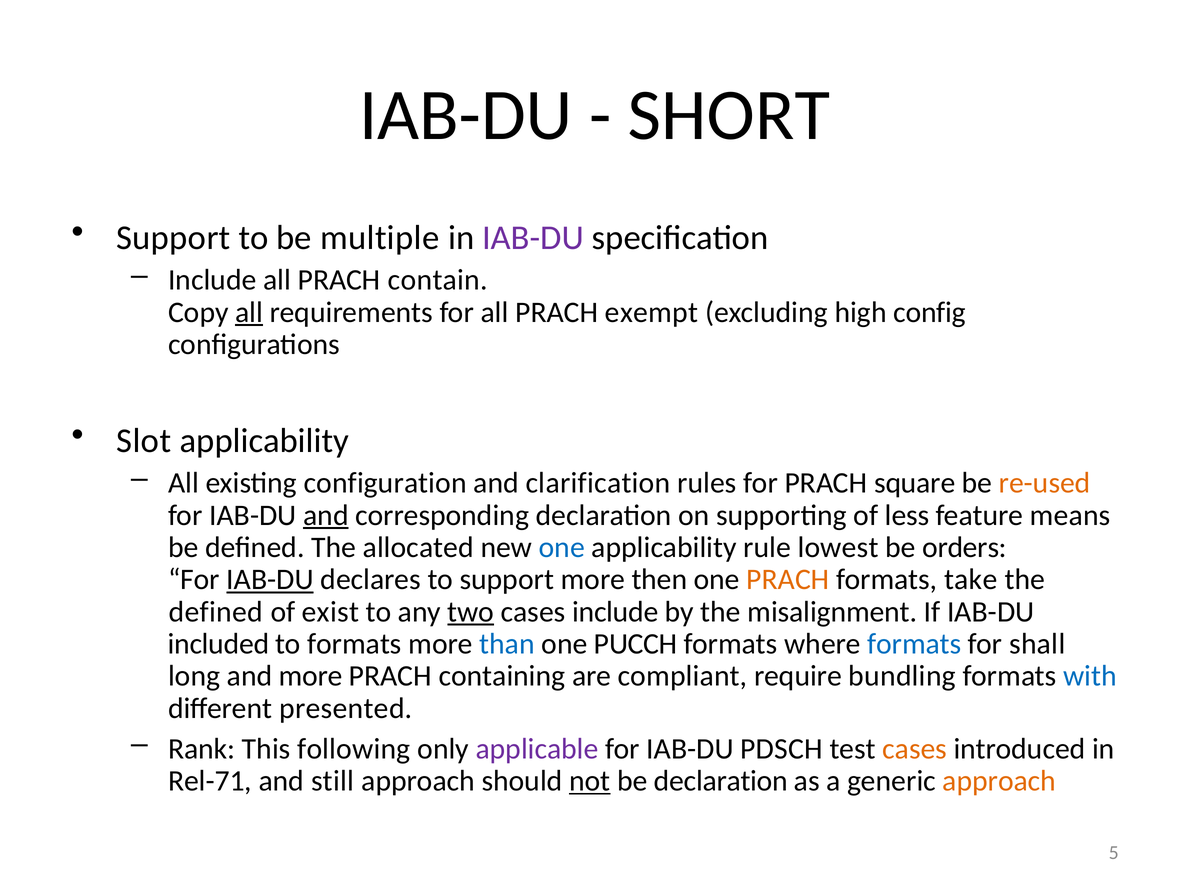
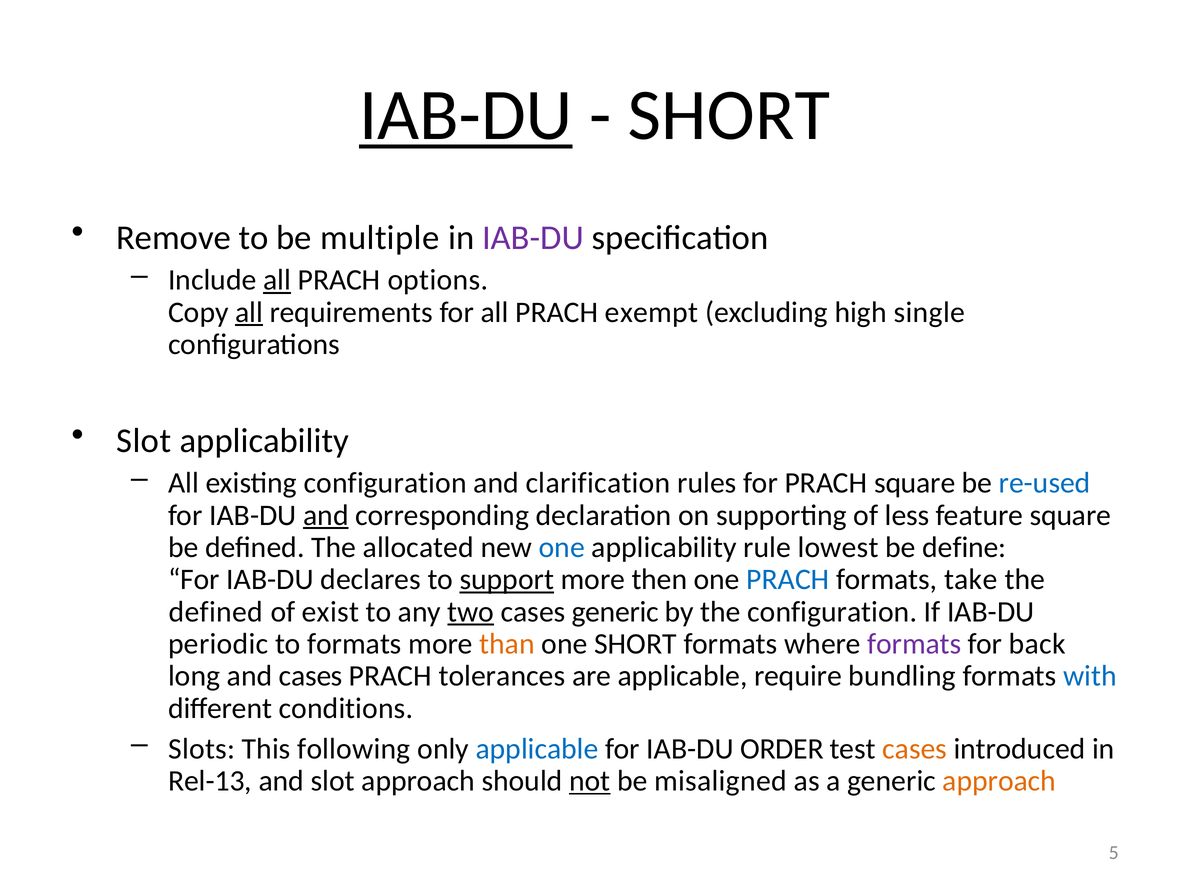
IAB-DU at (466, 115) underline: none -> present
Support at (173, 237): Support -> Remove
all at (277, 280) underline: none -> present
contain: contain -> options
config: config -> single
re-used colour: orange -> blue
feature means: means -> square
orders: orders -> define
IAB-DU at (270, 579) underline: present -> none
support at (507, 579) underline: none -> present
PRACH at (788, 579) colour: orange -> blue
cases include: include -> generic
the misalignment: misalignment -> configuration
included: included -> periodic
than colour: blue -> orange
one PUCCH: PUCCH -> SHORT
formats at (914, 644) colour: blue -> purple
shall: shall -> back
and more: more -> cases
containing: containing -> tolerances
are compliant: compliant -> applicable
presented: presented -> conditions
Rank: Rank -> Slots
applicable at (537, 748) colour: purple -> blue
PDSCH: PDSCH -> ORDER
Rel-71: Rel-71 -> Rel-13
and still: still -> slot
be declaration: declaration -> misaligned
